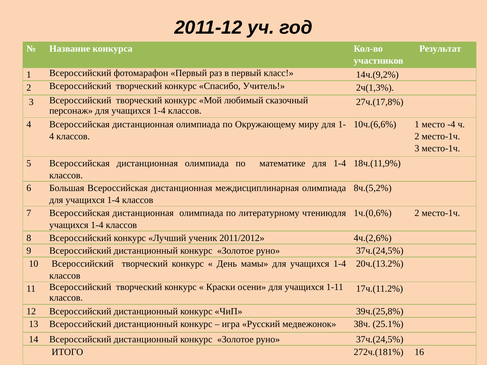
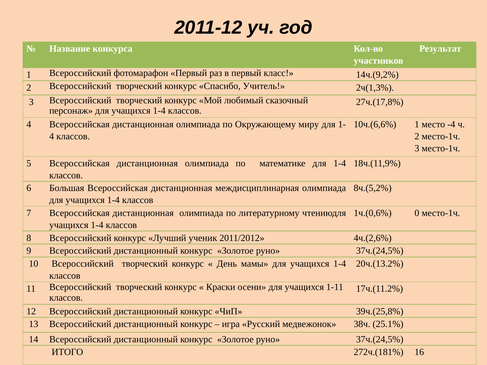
1ч.(0,6% 2: 2 -> 0
